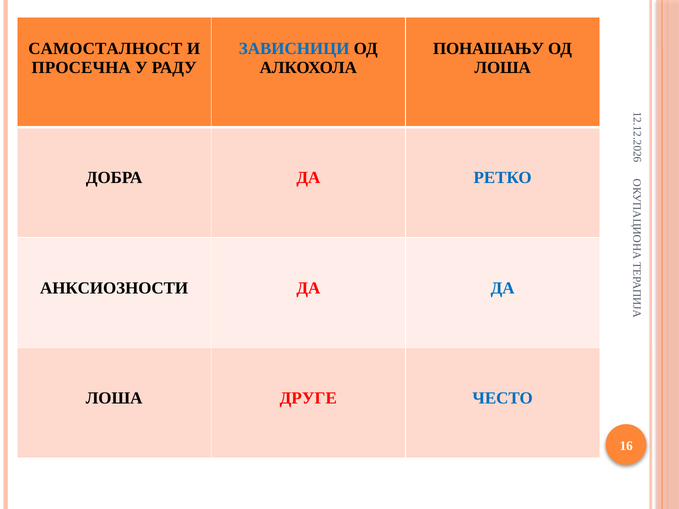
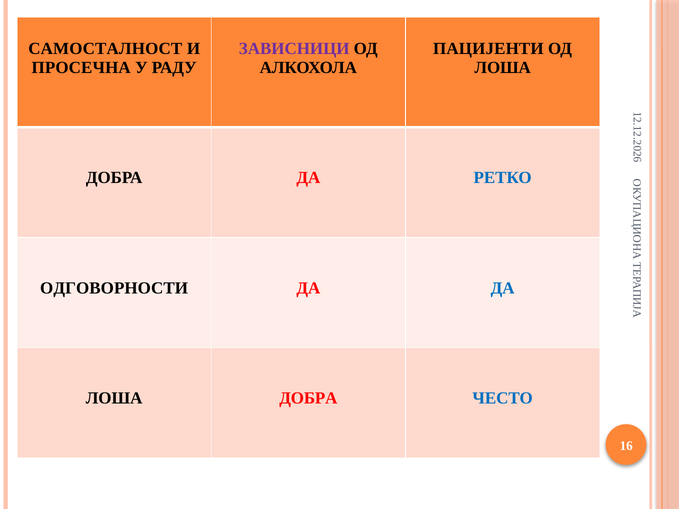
ЗАВИСНИЦИ colour: blue -> purple
ПОНАШАЊУ: ПОНАШАЊУ -> ПАЦИЈЕНТИ
АНКСИОЗНОСТИ: АНКСИОЗНОСТИ -> ОДГОВОРНОСТИ
ДРУГЕ at (308, 398): ДРУГЕ -> ДОБРА
